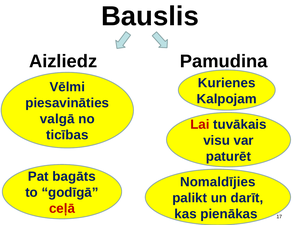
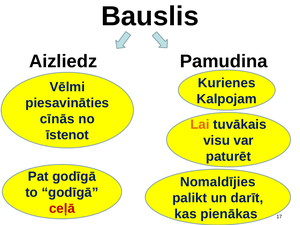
valgā: valgā -> cīnās
Lai colour: red -> orange
ticības: ticības -> īstenot
Pat bagāts: bagāts -> godīgā
